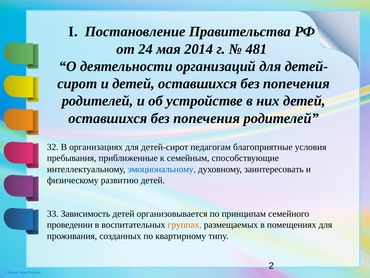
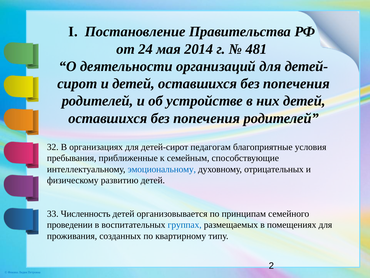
заинтересовать: заинтересовать -> отрицательных
Зависимость: Зависимость -> Численность
группах colour: orange -> blue
